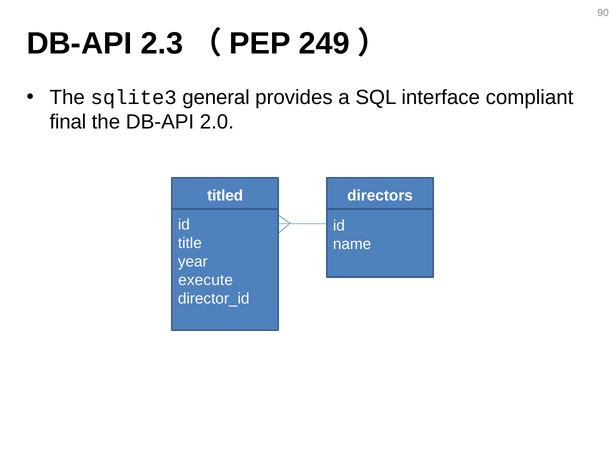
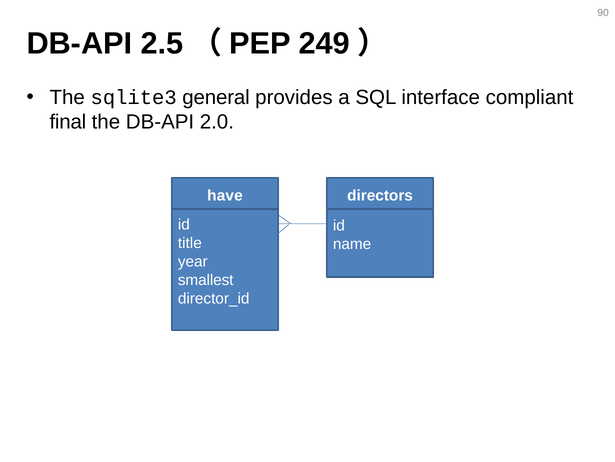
2.3: 2.3 -> 2.5
titled: titled -> have
execute: execute -> smallest
